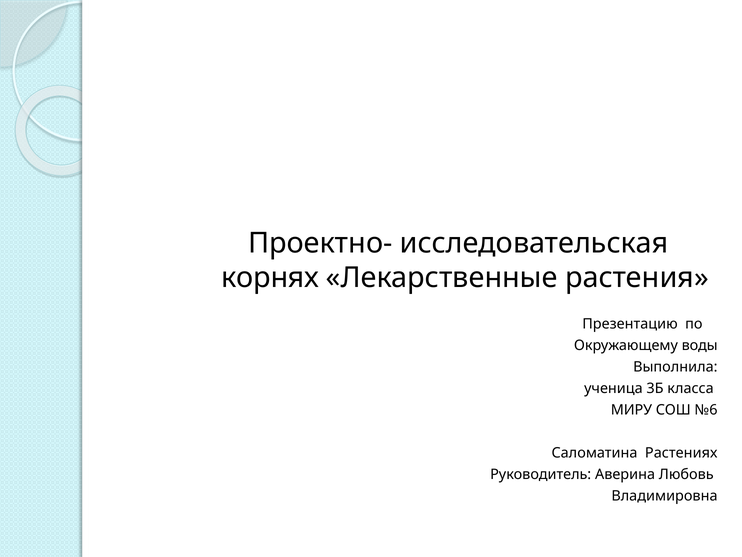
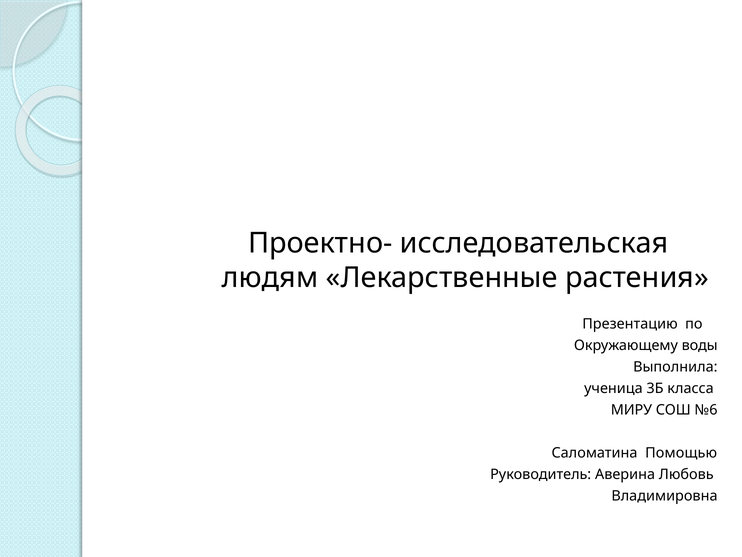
корнях: корнях -> людям
Растениях: Растениях -> Помощью
